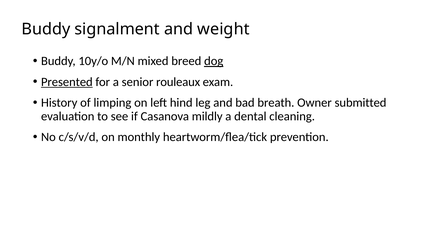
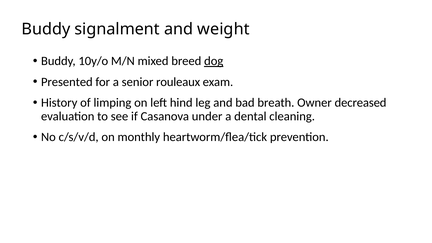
Presented underline: present -> none
submitted: submitted -> decreased
mildly: mildly -> under
